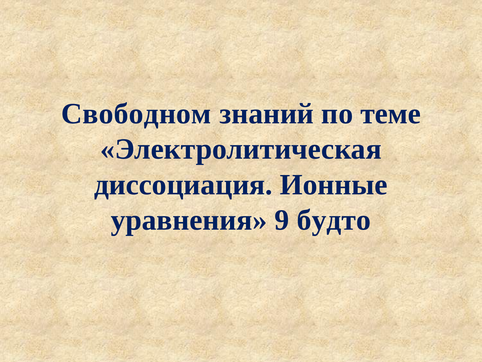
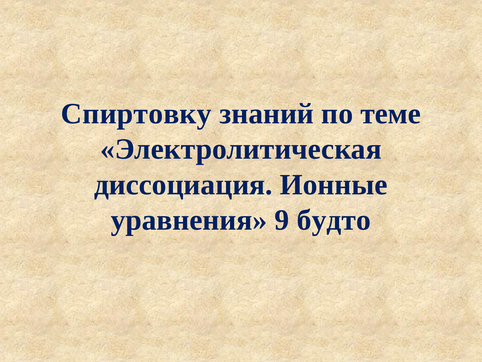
Свободном: Свободном -> Спиртовку
